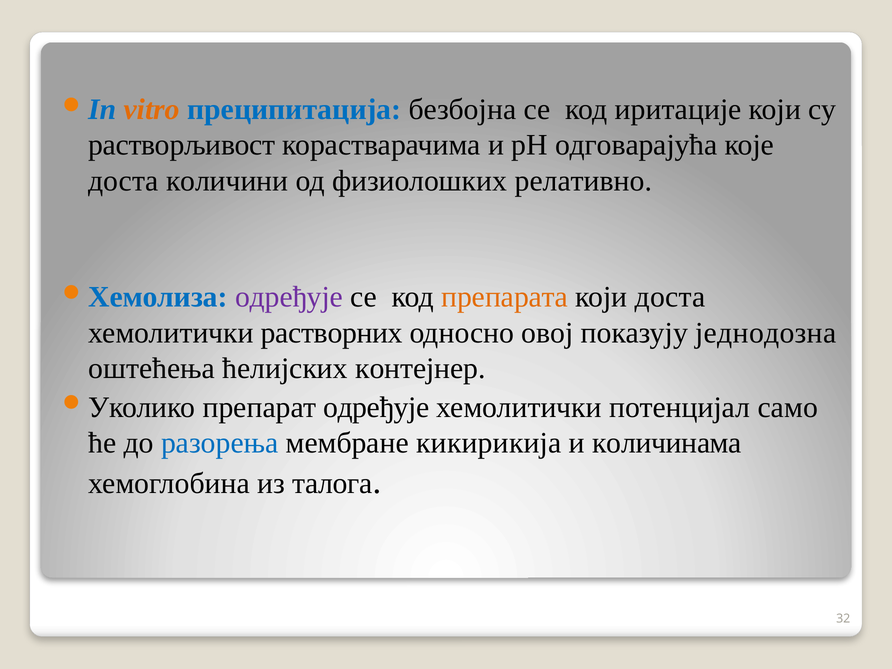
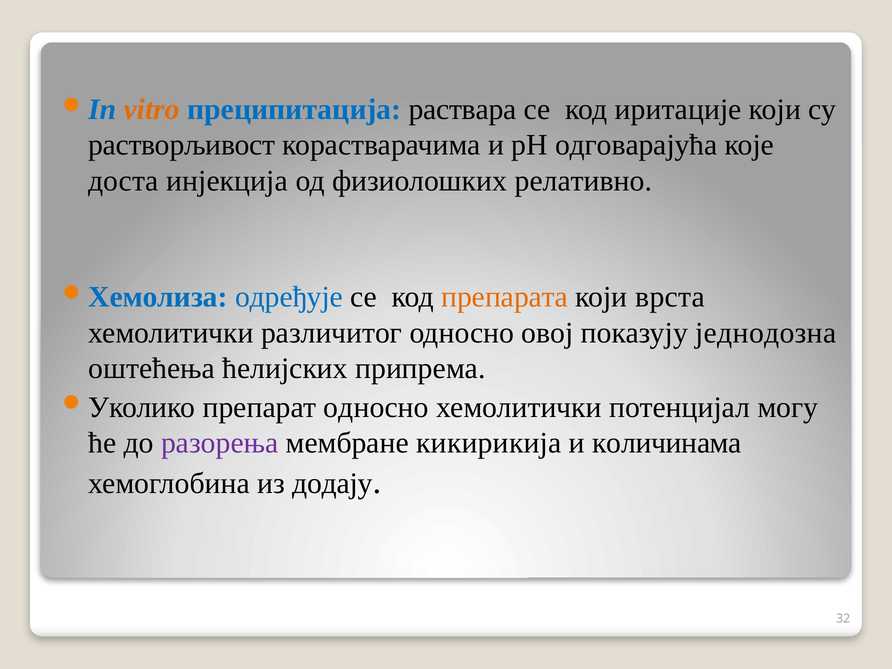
безбојна: безбојна -> раствара
количини: количини -> инјекција
одређује at (289, 297) colour: purple -> blue
који доста: доста -> врста
растворних: растворних -> различитог
контејнер: контејнер -> припрема
препарат одређује: одређује -> односно
само: само -> могу
разорења colour: blue -> purple
талога: талога -> додају
